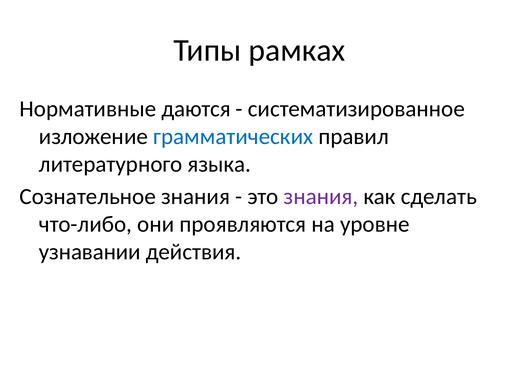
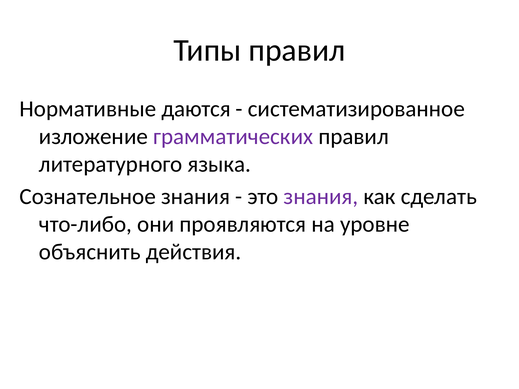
Типы рамках: рамках -> правил
грамматических colour: blue -> purple
узнавании: узнавании -> объяснить
